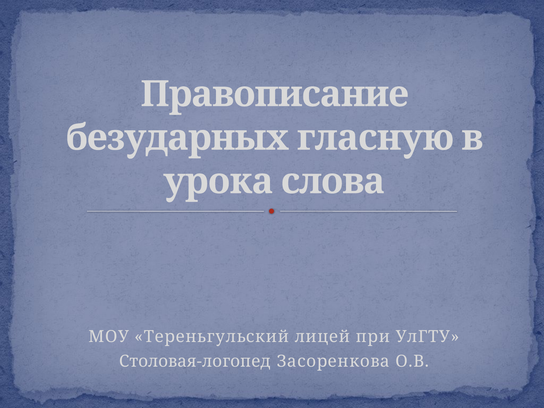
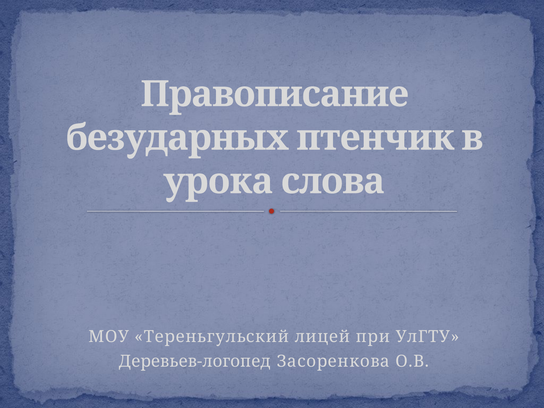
гласную: гласную -> птенчик
Столовая-логопед: Столовая-логопед -> Деревьев-логопед
